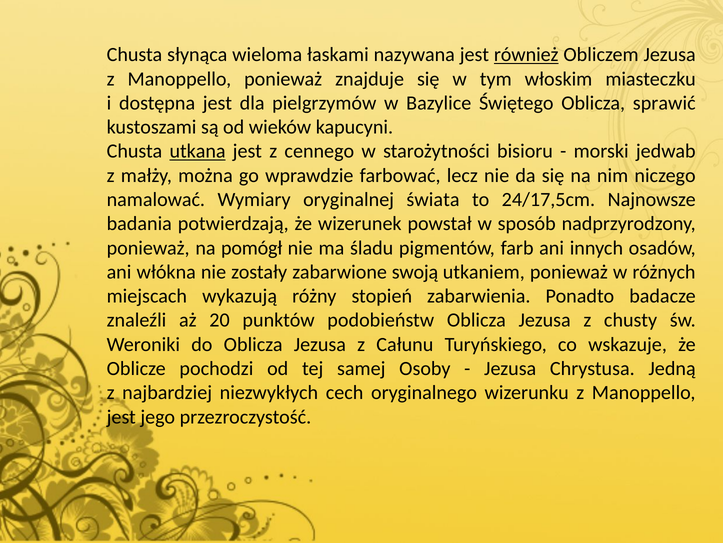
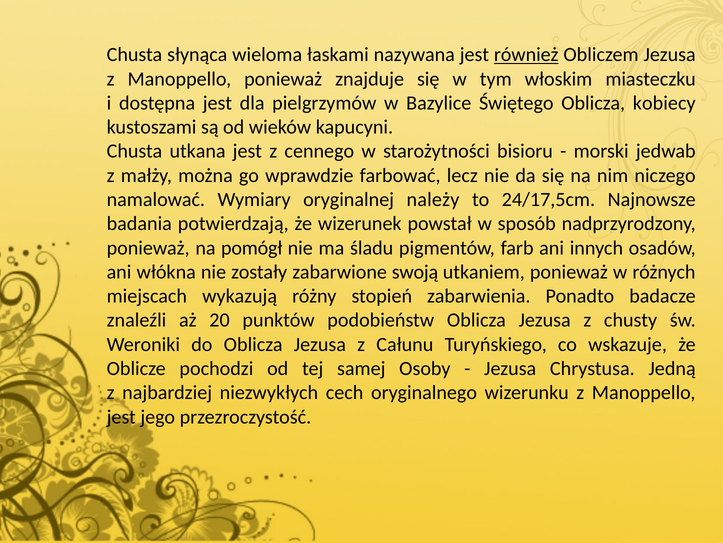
sprawić: sprawić -> kobiecy
utkana underline: present -> none
świata: świata -> należy
